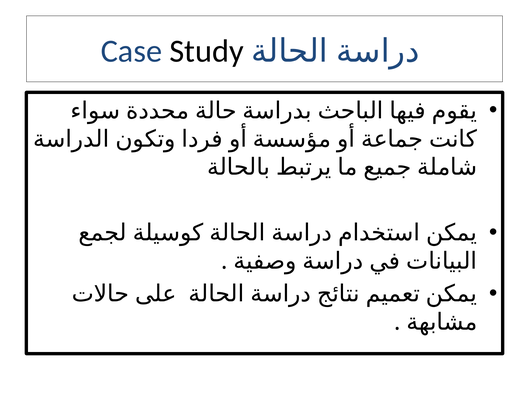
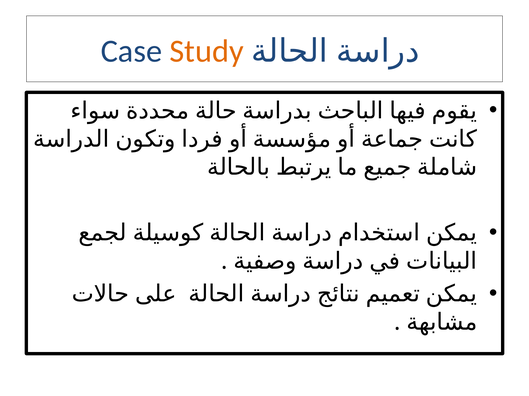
Study colour: black -> orange
